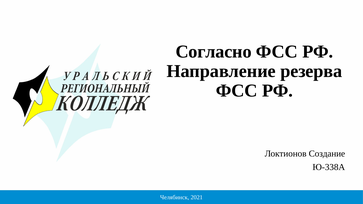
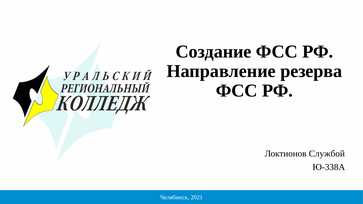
Согласно: Согласно -> Создание
Создание: Создание -> Службой
